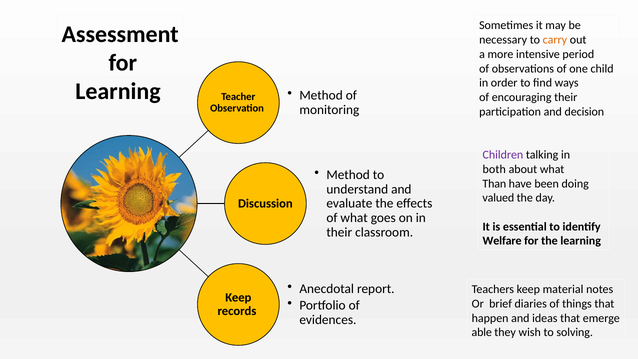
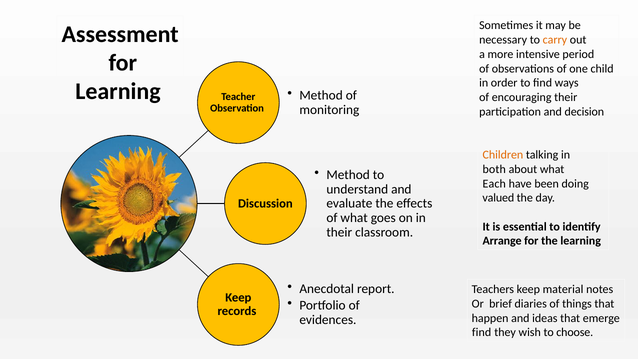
Children colour: purple -> orange
Than: Than -> Each
Welfare: Welfare -> Arrange
able at (482, 333): able -> find
solving: solving -> choose
